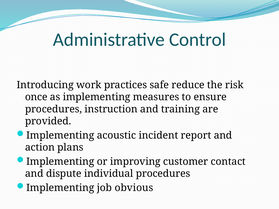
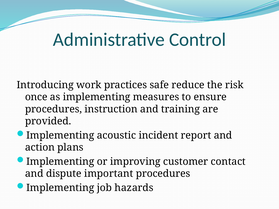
individual: individual -> important
obvious: obvious -> hazards
